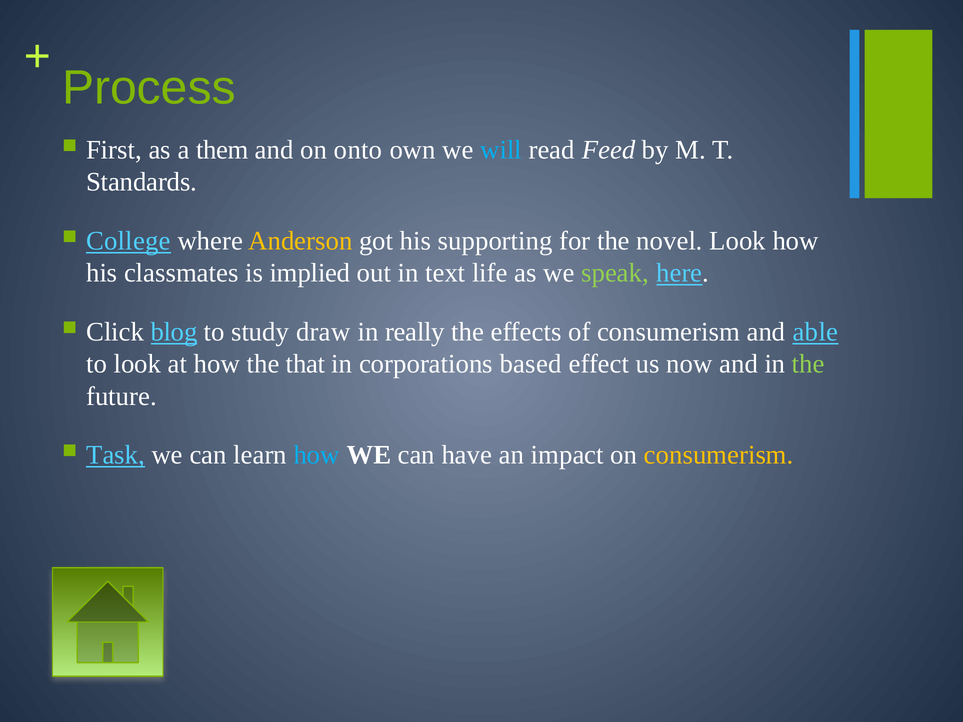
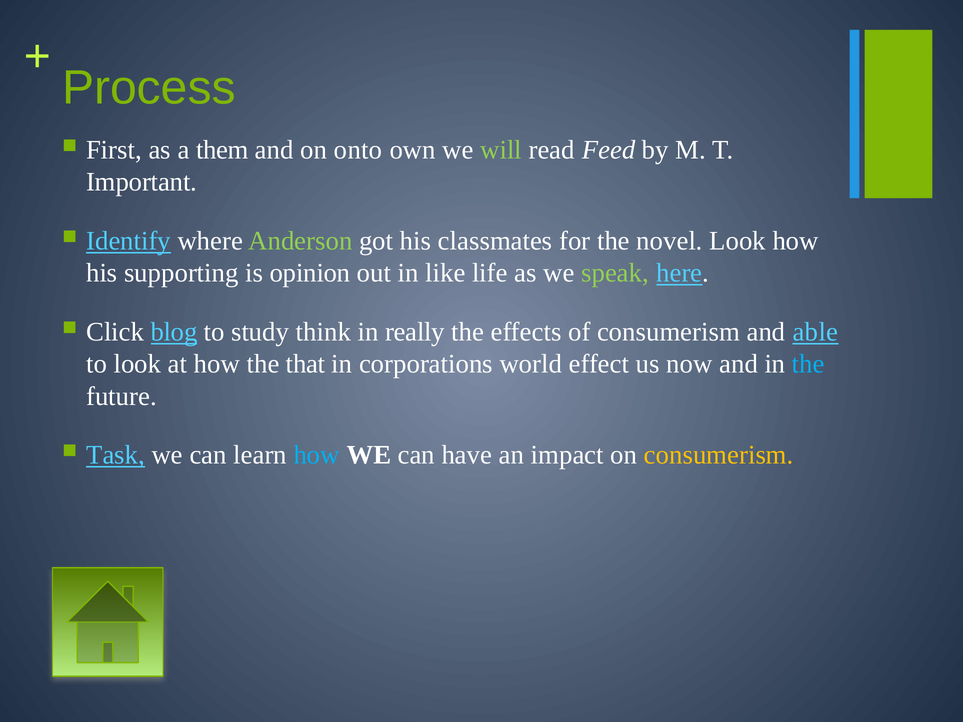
will colour: light blue -> light green
Standards: Standards -> Important
College: College -> Identify
Anderson colour: yellow -> light green
supporting: supporting -> classmates
classmates: classmates -> supporting
implied: implied -> opinion
text: text -> like
draw: draw -> think
based: based -> world
the at (808, 364) colour: light green -> light blue
